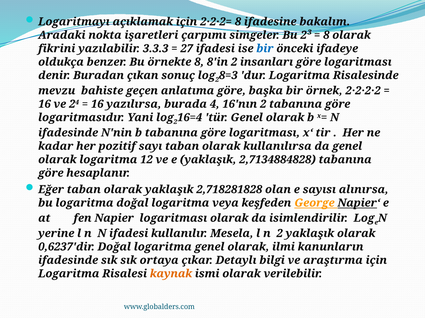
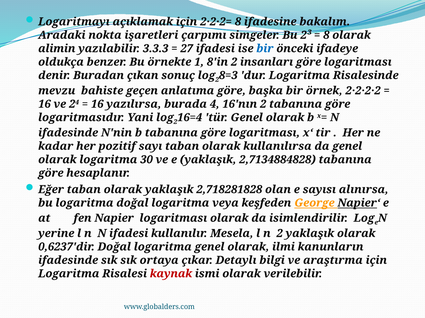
fikrini: fikrini -> alimin
örnekte 8: 8 -> 1
12: 12 -> 30
kaynak colour: orange -> red
